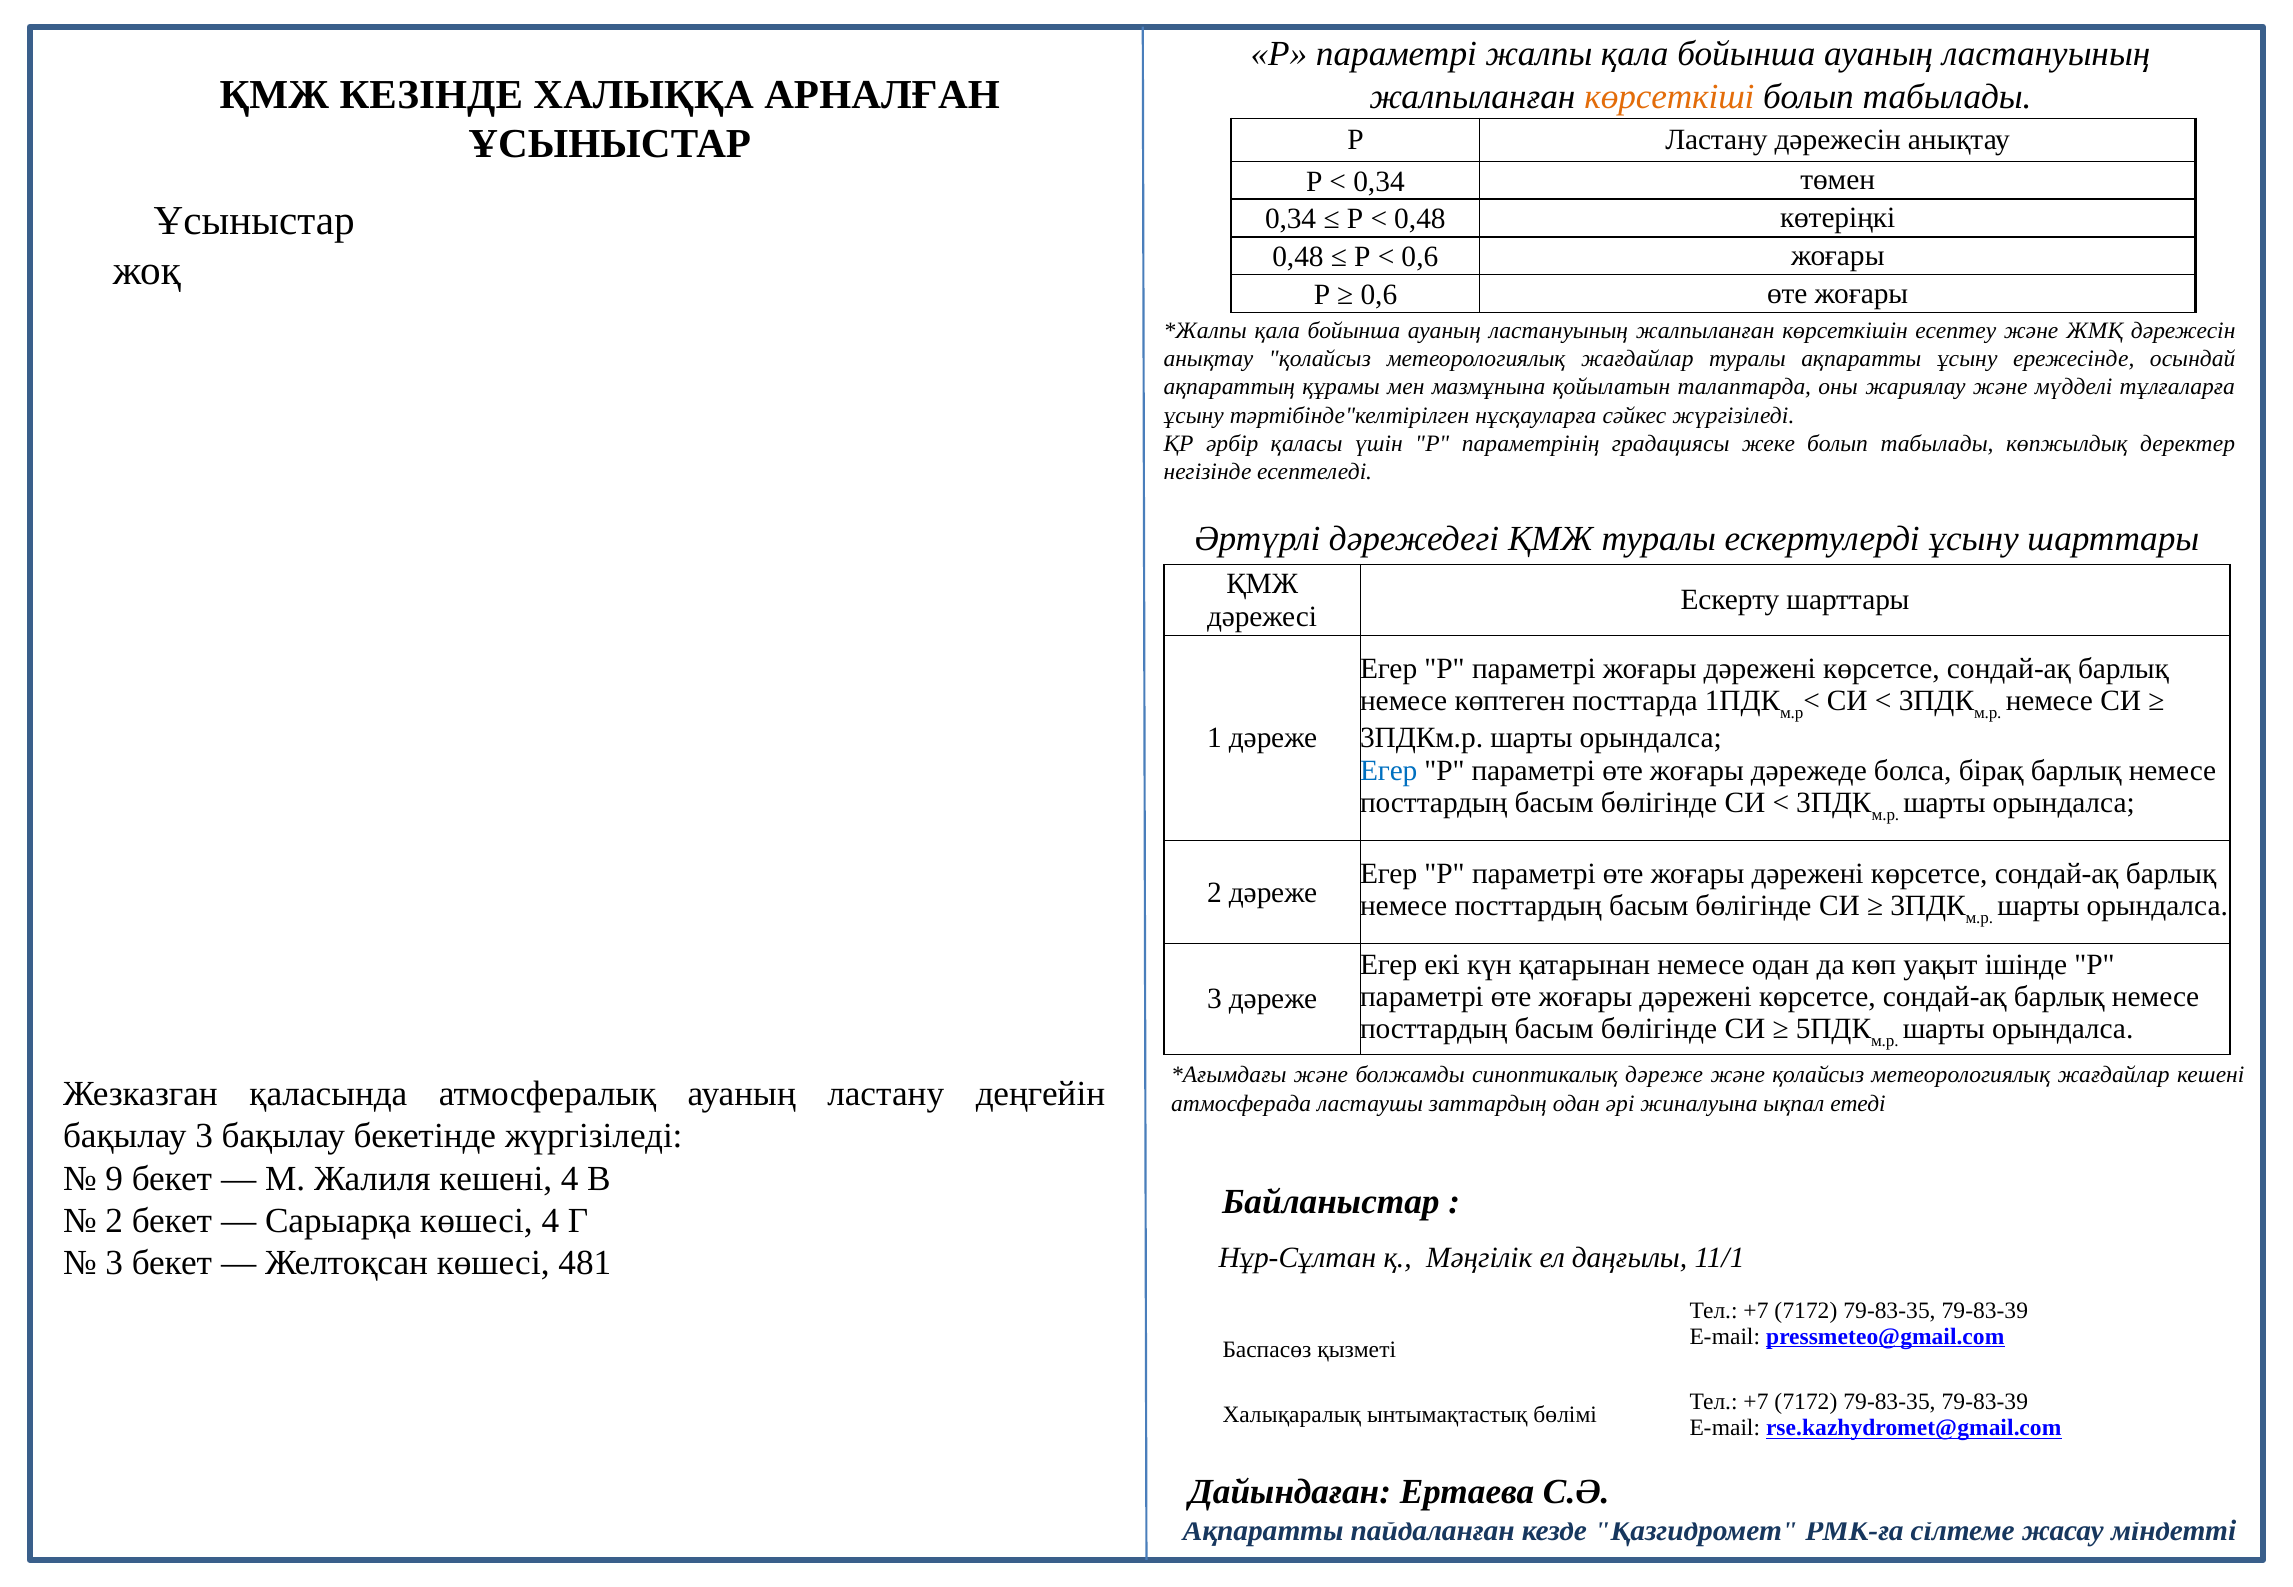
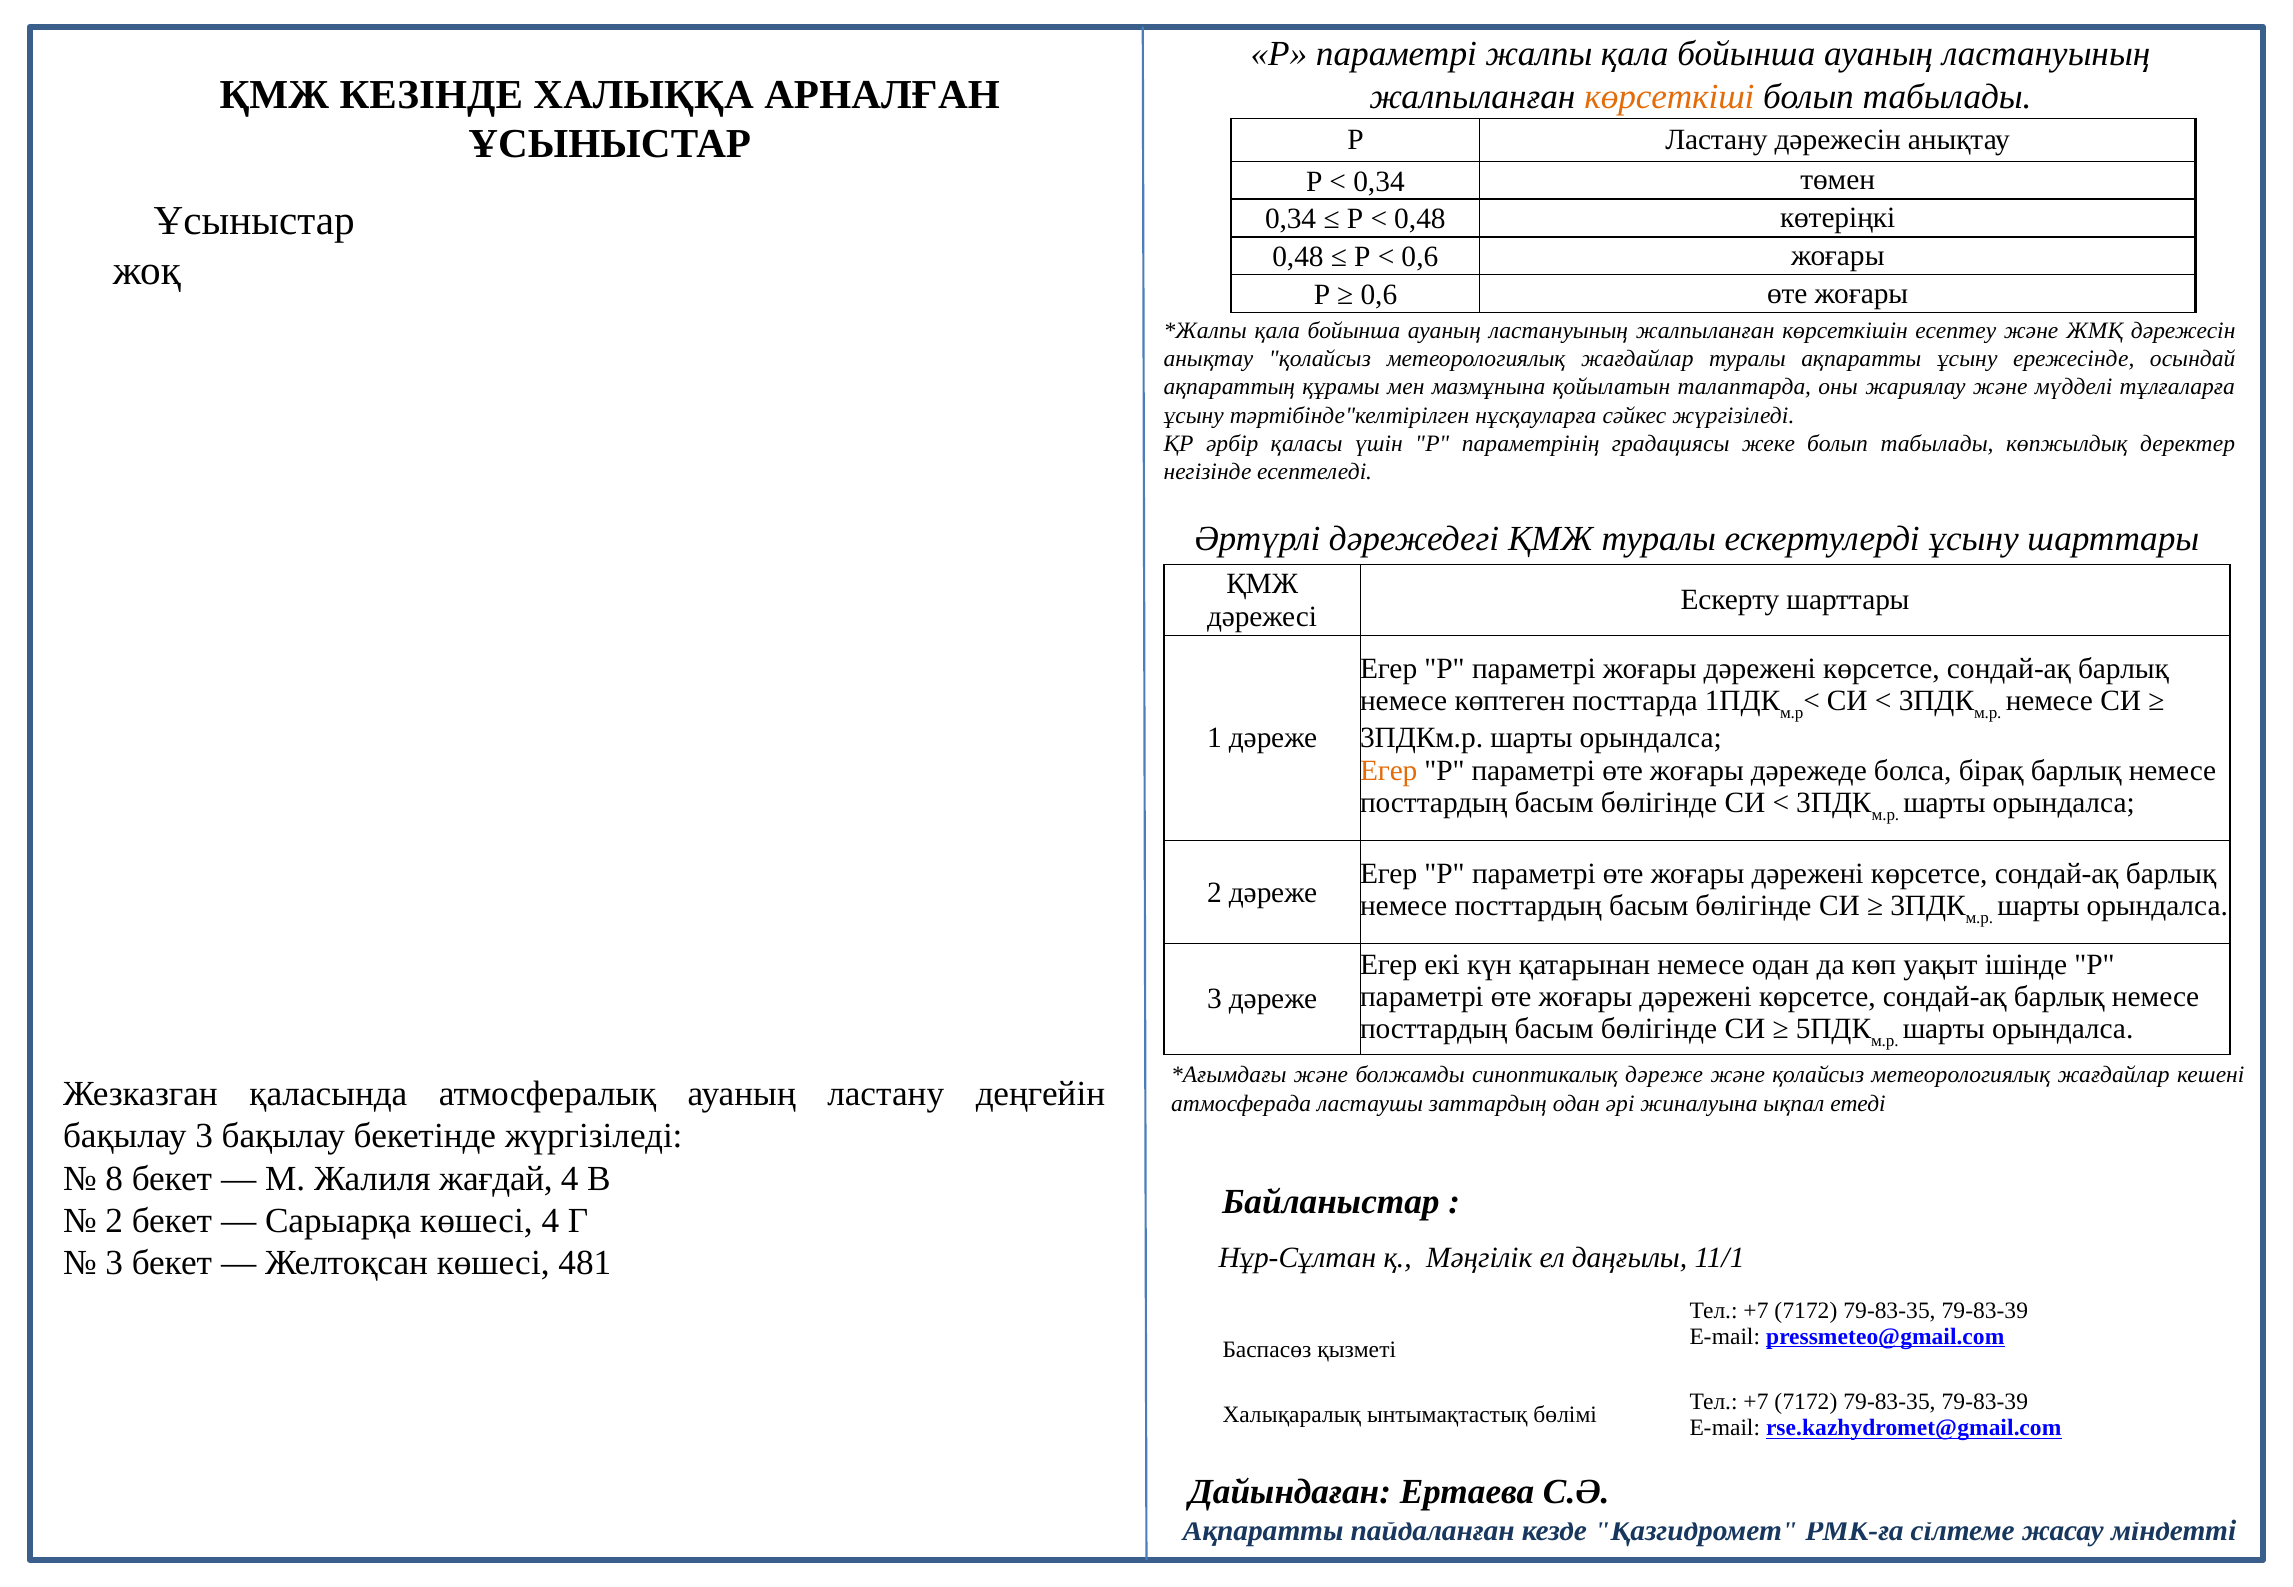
Егер at (1389, 771) colour: blue -> orange
9: 9 -> 8
Жалиля кешені: кешені -> жағдай
